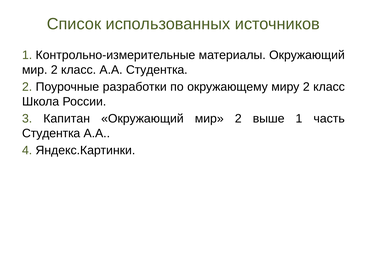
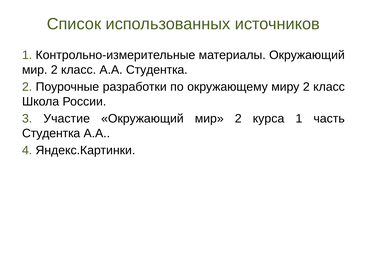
Капитан: Капитан -> Участие
выше: выше -> курса
